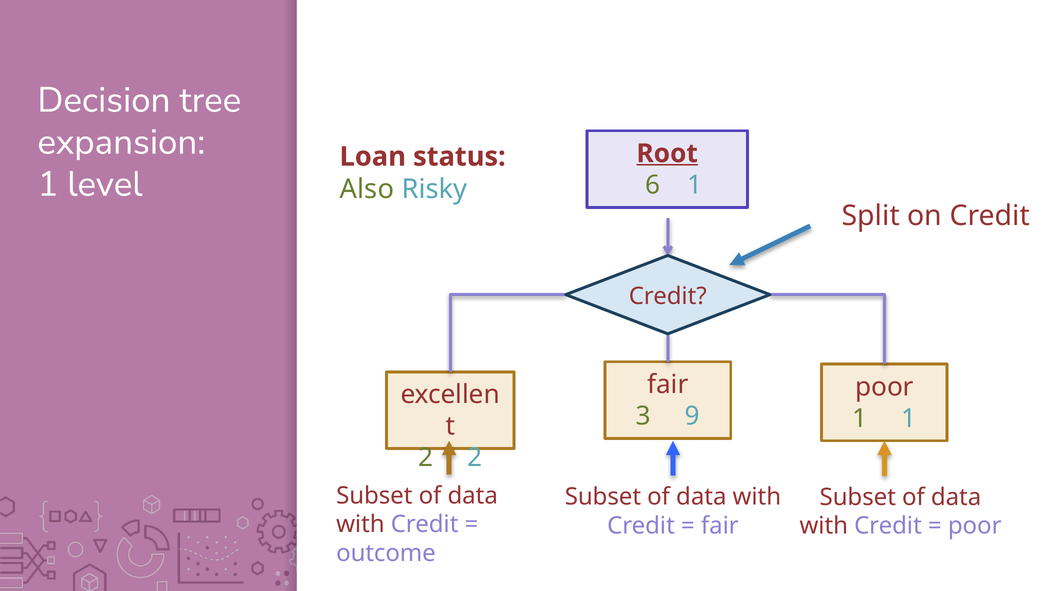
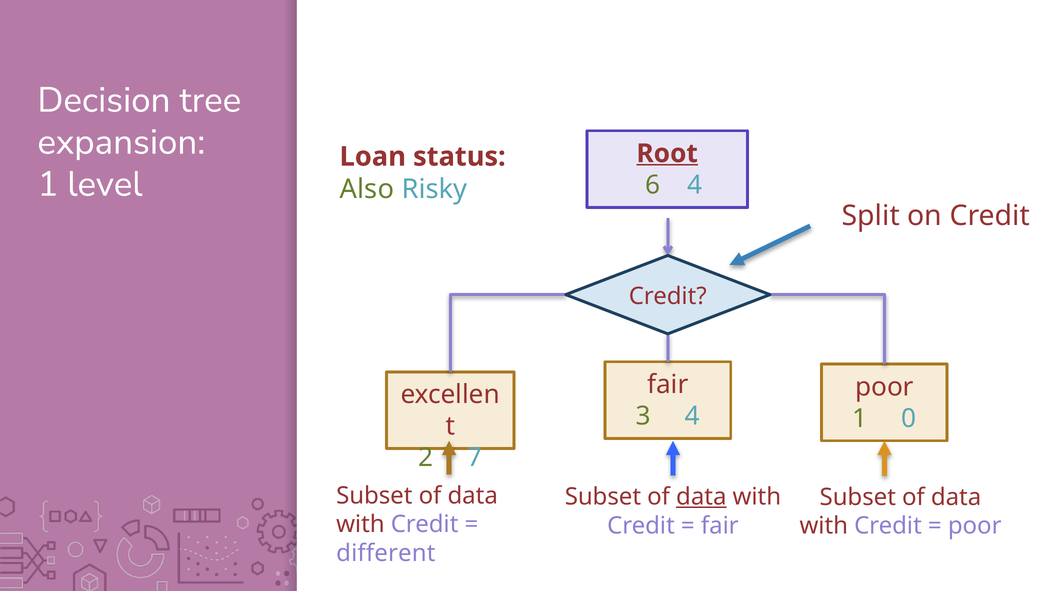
6 1: 1 -> 4
3 9: 9 -> 4
1 1: 1 -> 0
2 2: 2 -> 7
data at (701, 497) underline: none -> present
outcome: outcome -> different
